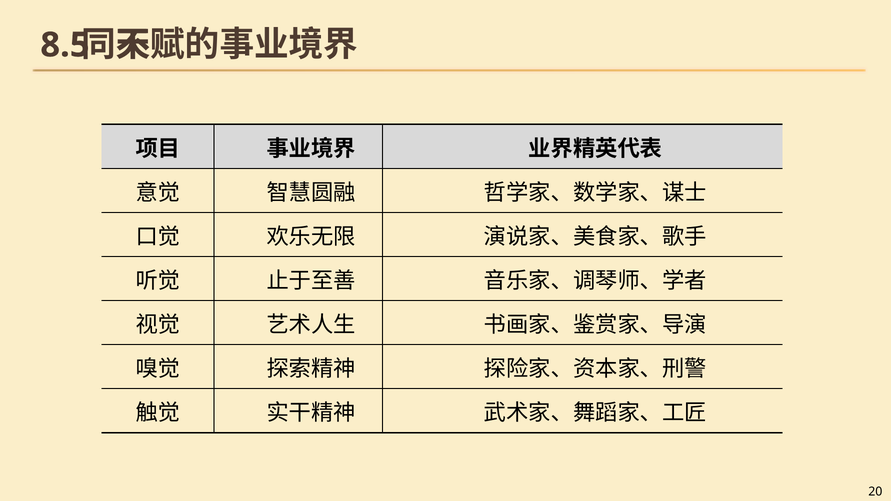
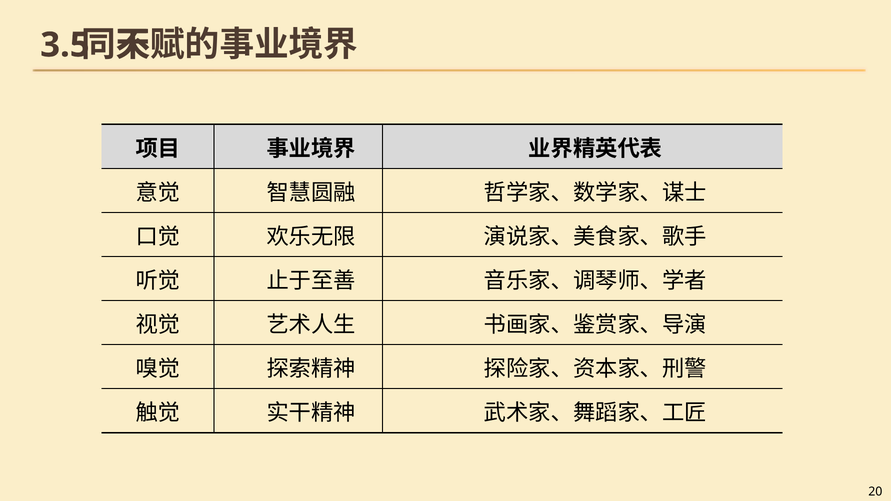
8.5: 8.5 -> 3.5
